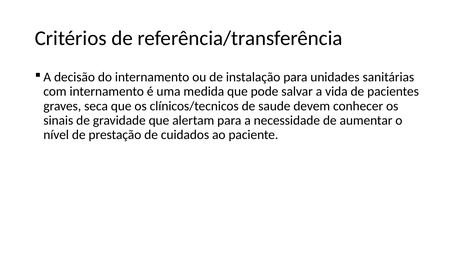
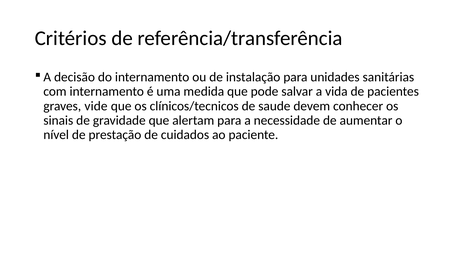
seca: seca -> vide
